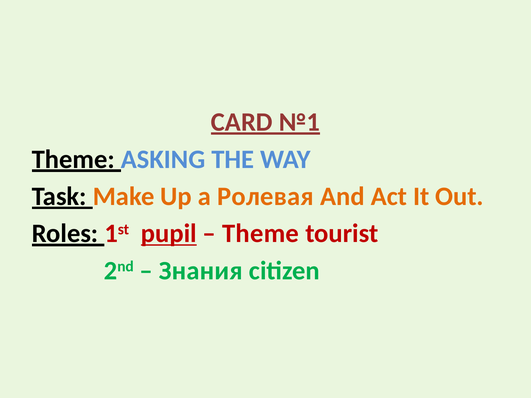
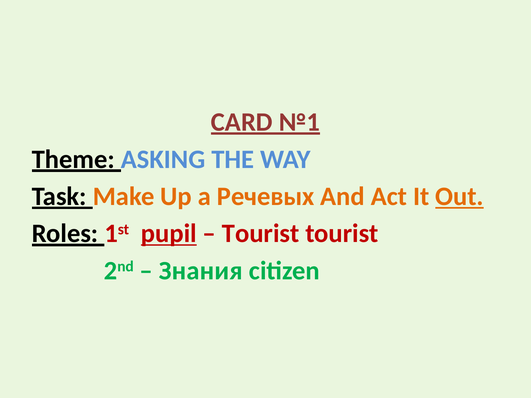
Pолевая: Pолевая -> Речевых
Out underline: none -> present
Theme at (261, 234): Theme -> Tourist
